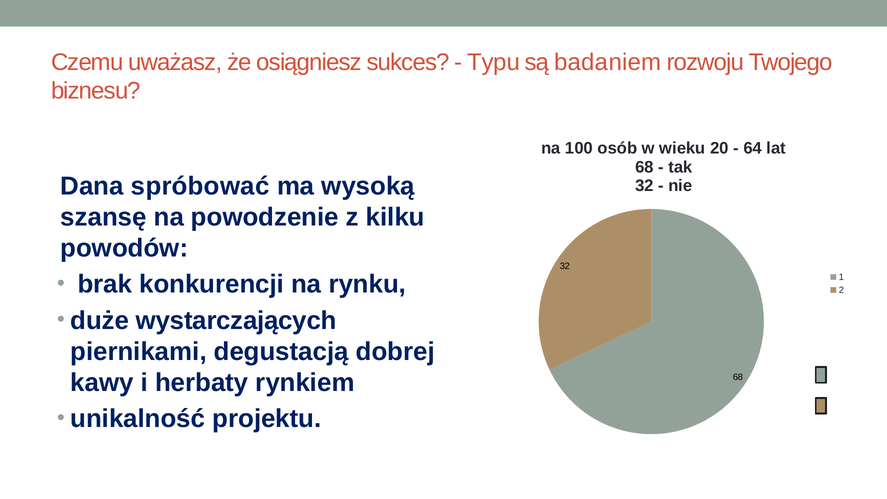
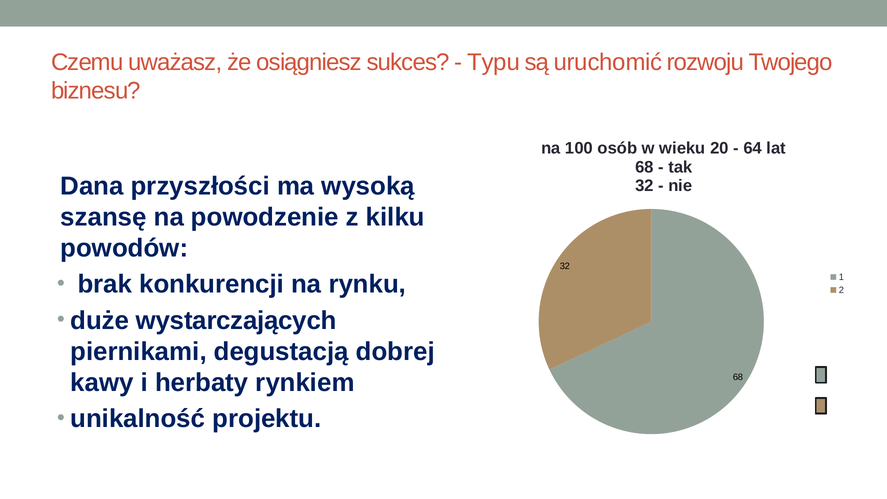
badaniem: badaniem -> uruchomić
spróbować: spróbować -> przyszłości
